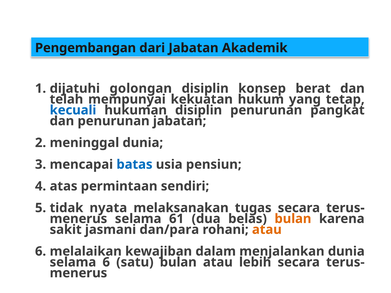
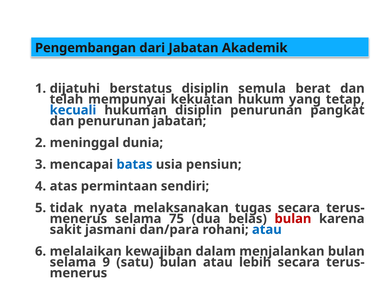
golongan: golongan -> berstatus
konsep: konsep -> semula
61: 61 -> 75
bulan at (293, 219) colour: orange -> red
atau at (267, 230) colour: orange -> blue
menjalankan dunia: dunia -> bulan
selama 6: 6 -> 9
